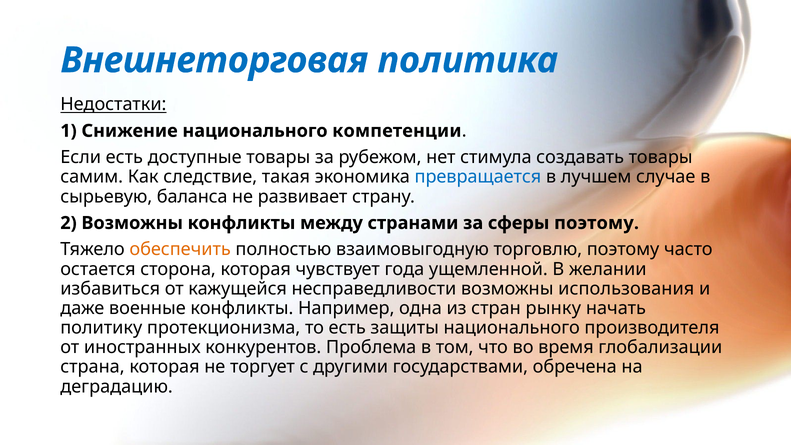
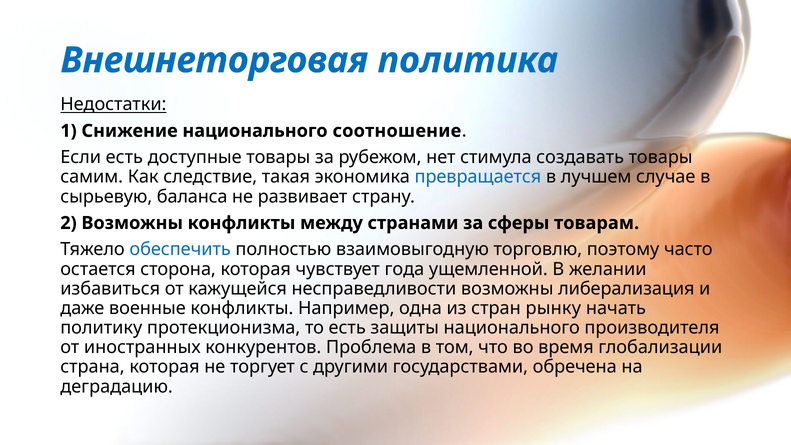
компетенции: компетенции -> соотношение
сферы поэтому: поэтому -> товарам
обеспечить colour: orange -> blue
использования: использования -> либерализация
